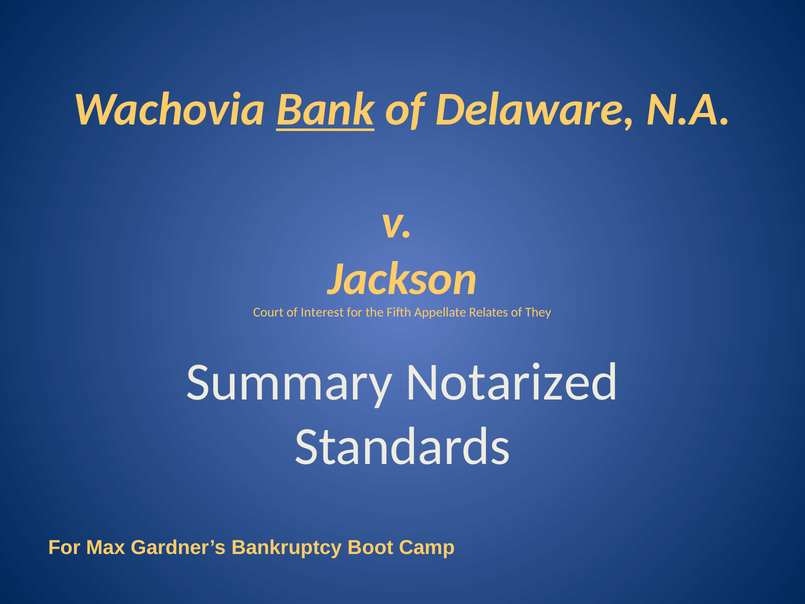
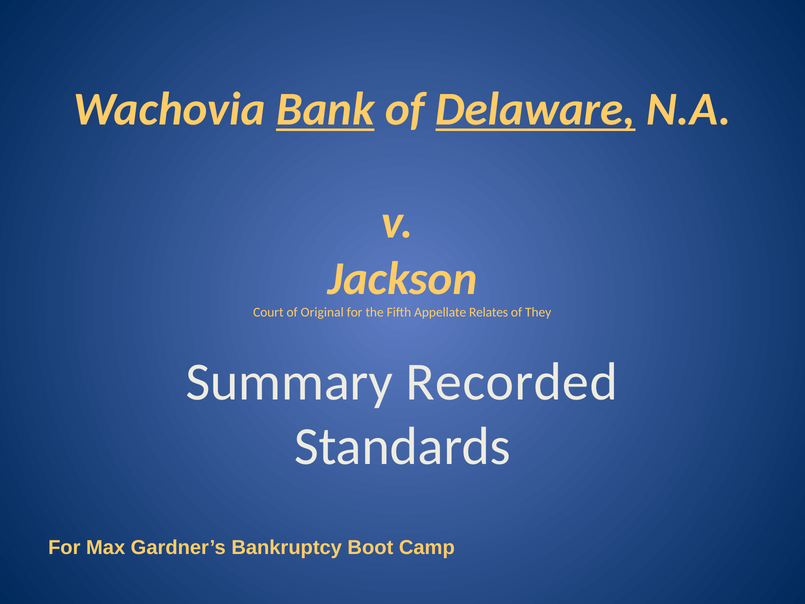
Delaware underline: none -> present
Interest: Interest -> Original
Notarized: Notarized -> Recorded
